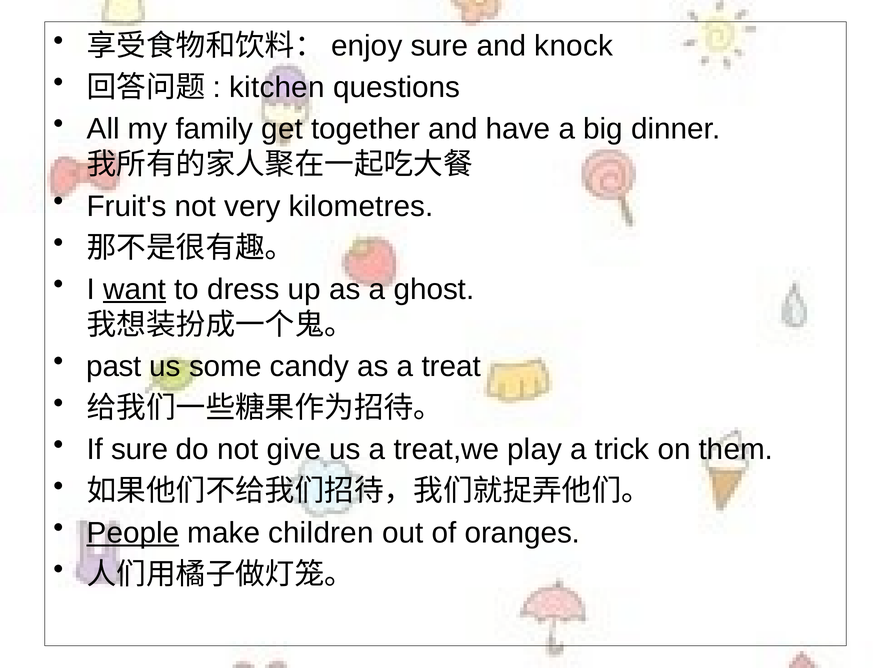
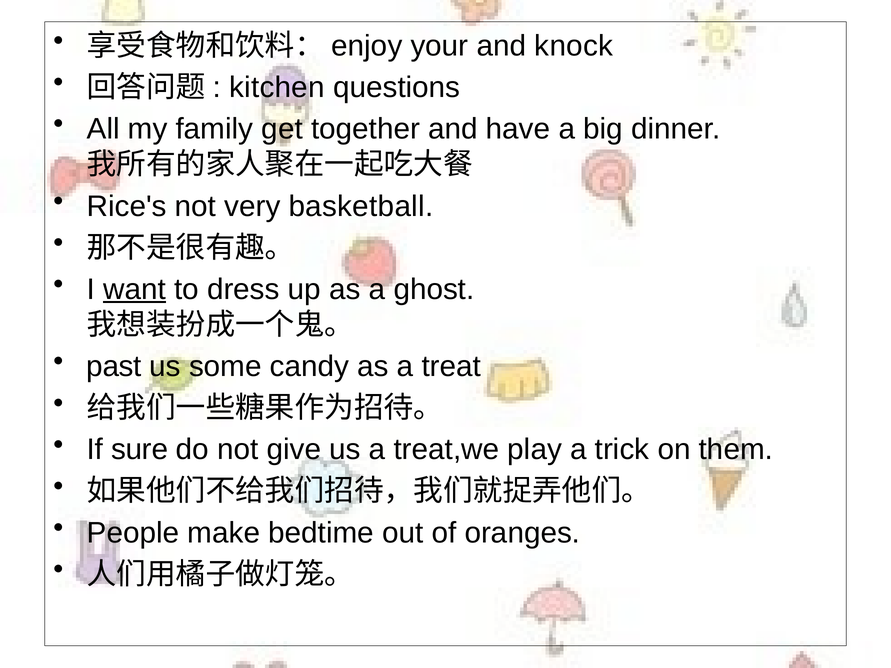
sure at (439, 46): sure -> your
Fruit's: Fruit's -> Rice's
kilometres: kilometres -> basketball
People underline: present -> none
children: children -> bedtime
